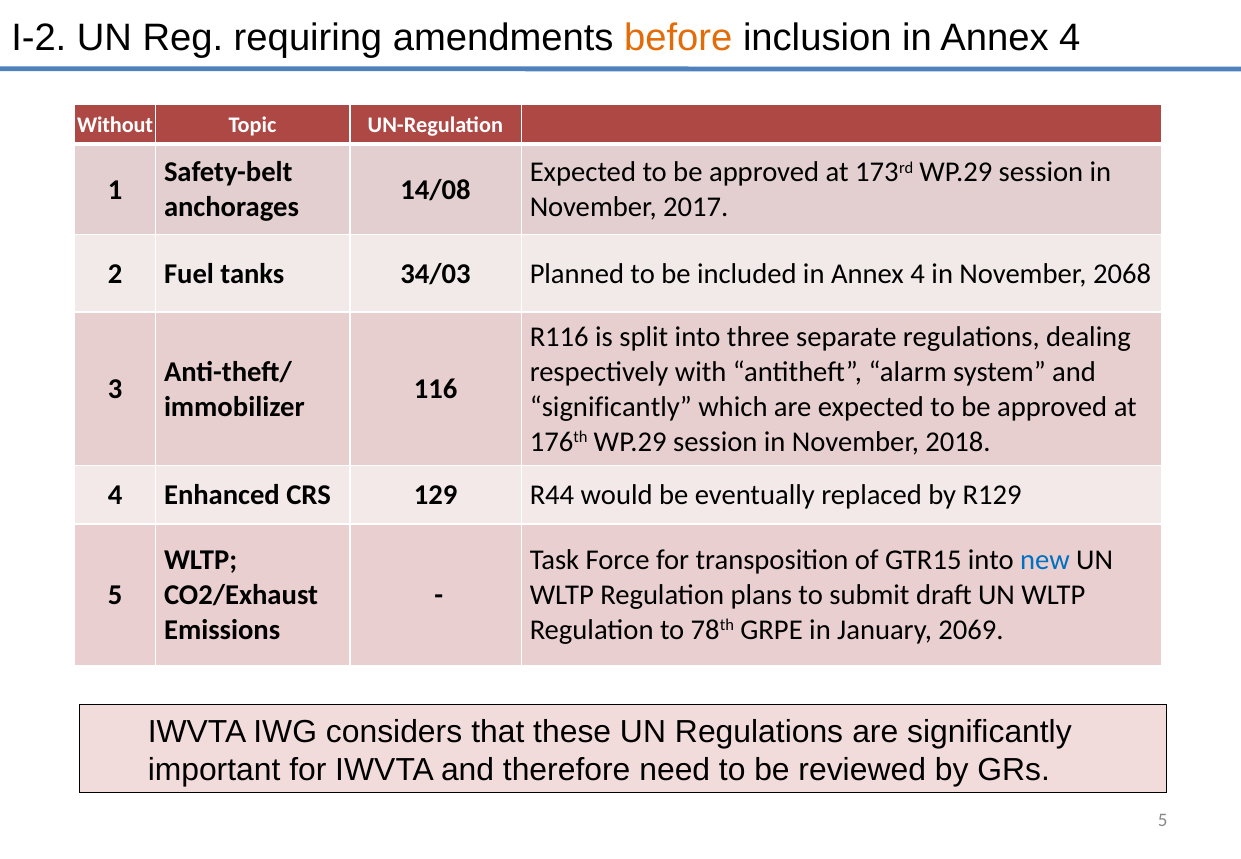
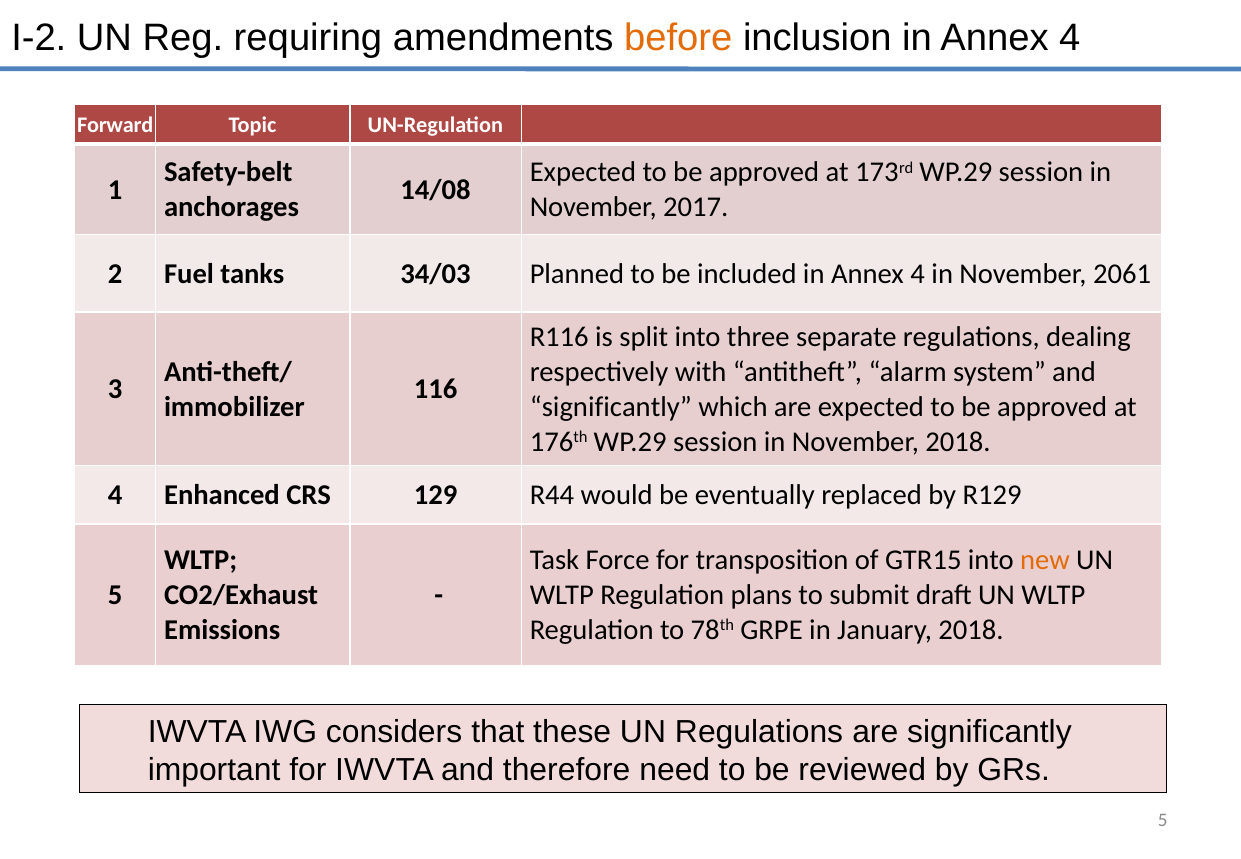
Without: Without -> Forward
2068: 2068 -> 2061
new colour: blue -> orange
January 2069: 2069 -> 2018
